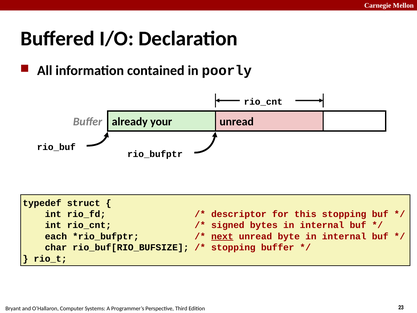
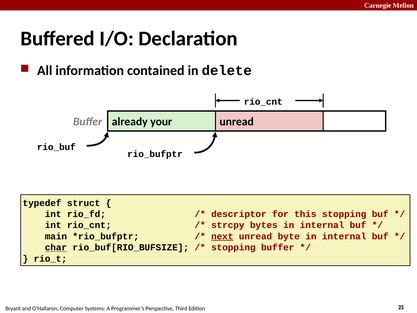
poorly: poorly -> delete
signed: signed -> strcpy
each: each -> main
char underline: none -> present
